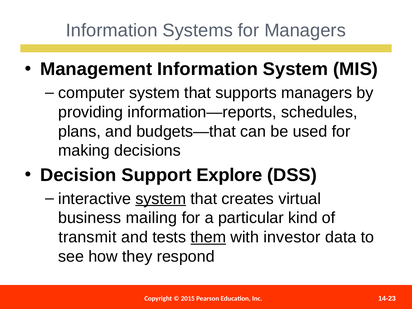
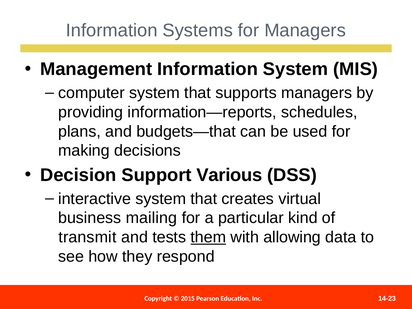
Explore: Explore -> Various
system at (161, 199) underline: present -> none
investor: investor -> allowing
